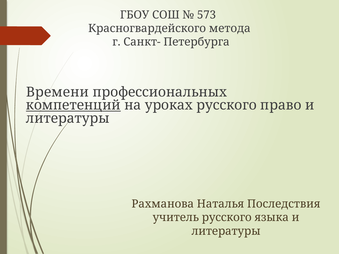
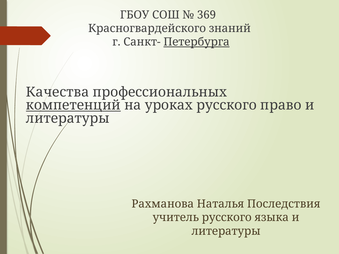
573: 573 -> 369
метода: метода -> знаний
Петербурга underline: none -> present
Времени: Времени -> Качества
